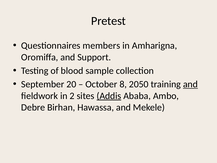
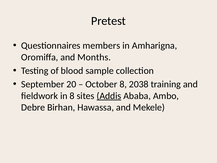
Support: Support -> Months
2050: 2050 -> 2038
and at (190, 84) underline: present -> none
in 2: 2 -> 8
